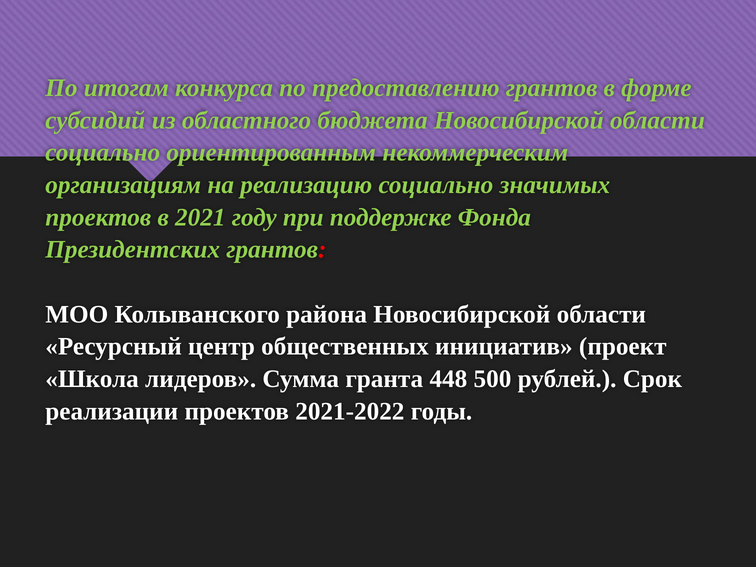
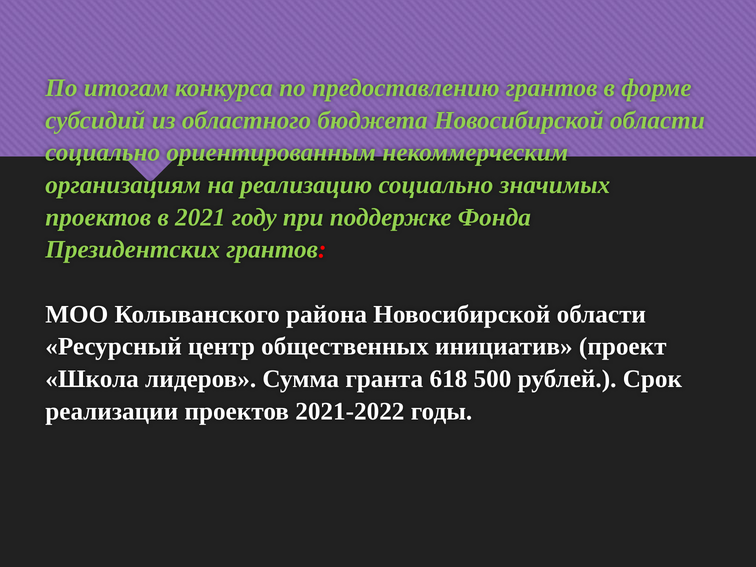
448: 448 -> 618
